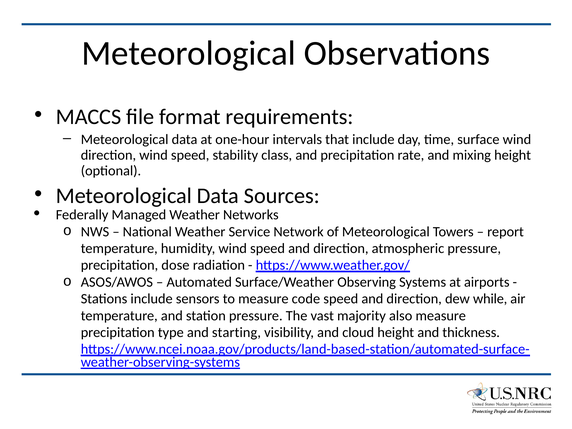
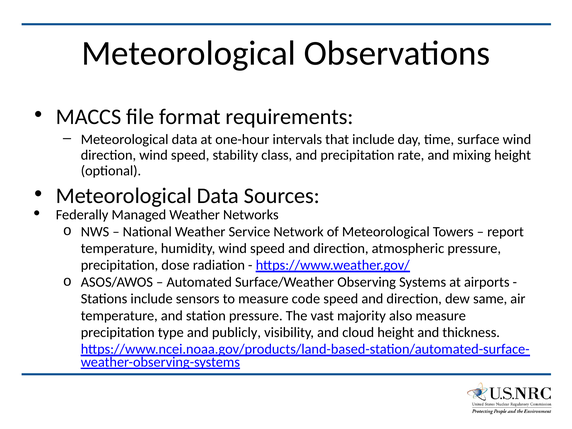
while: while -> same
starting: starting -> publicly
